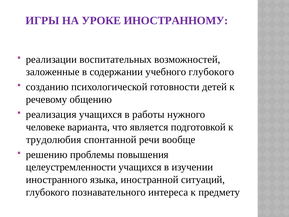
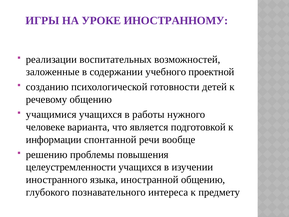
учебного глубокого: глубокого -> проектной
реализация: реализация -> учащимися
трудолюбия: трудолюбия -> информации
иностранной ситуаций: ситуаций -> общению
